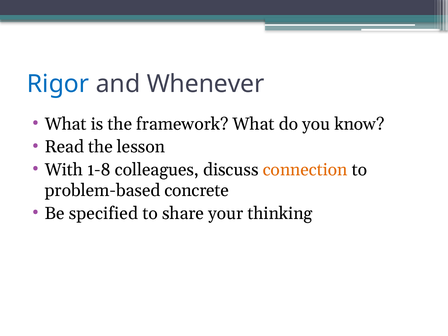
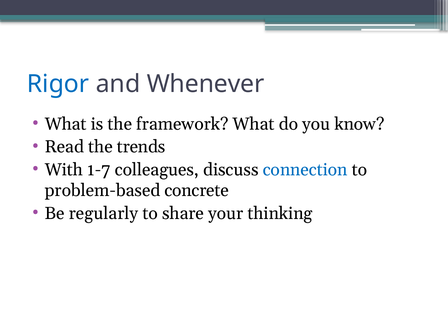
lesson: lesson -> trends
1-8: 1-8 -> 1-7
connection colour: orange -> blue
specified: specified -> regularly
